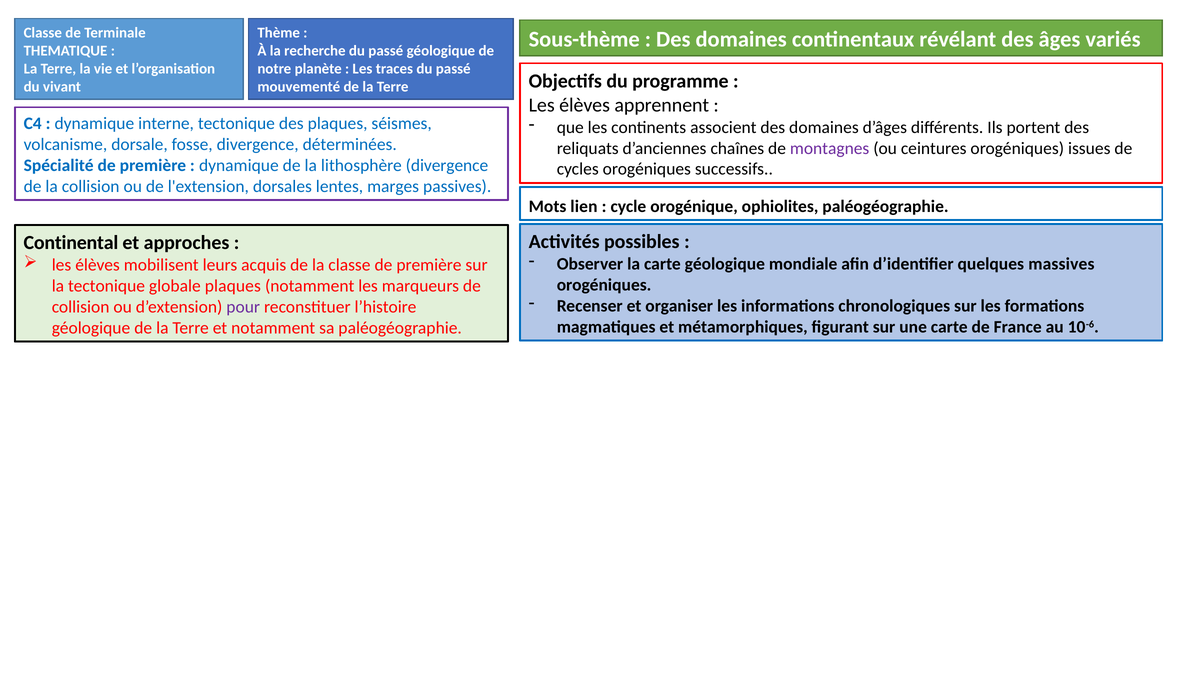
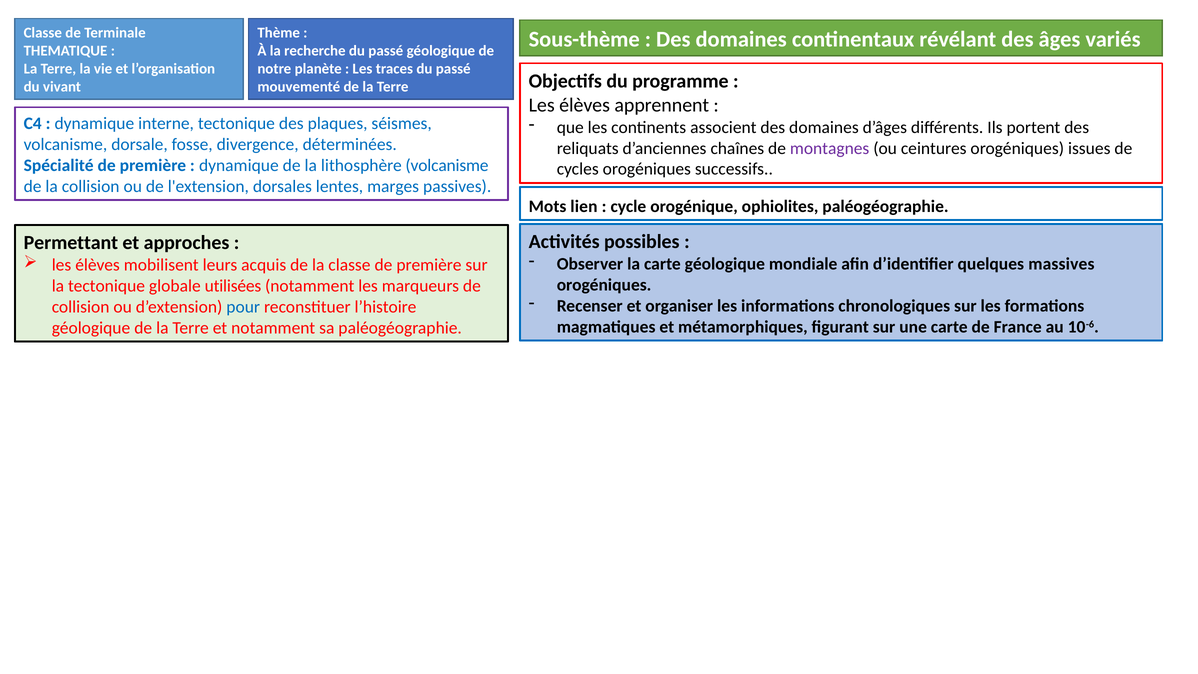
lithosphère divergence: divergence -> volcanisme
Continental: Continental -> Permettant
globale plaques: plaques -> utilisées
pour colour: purple -> blue
